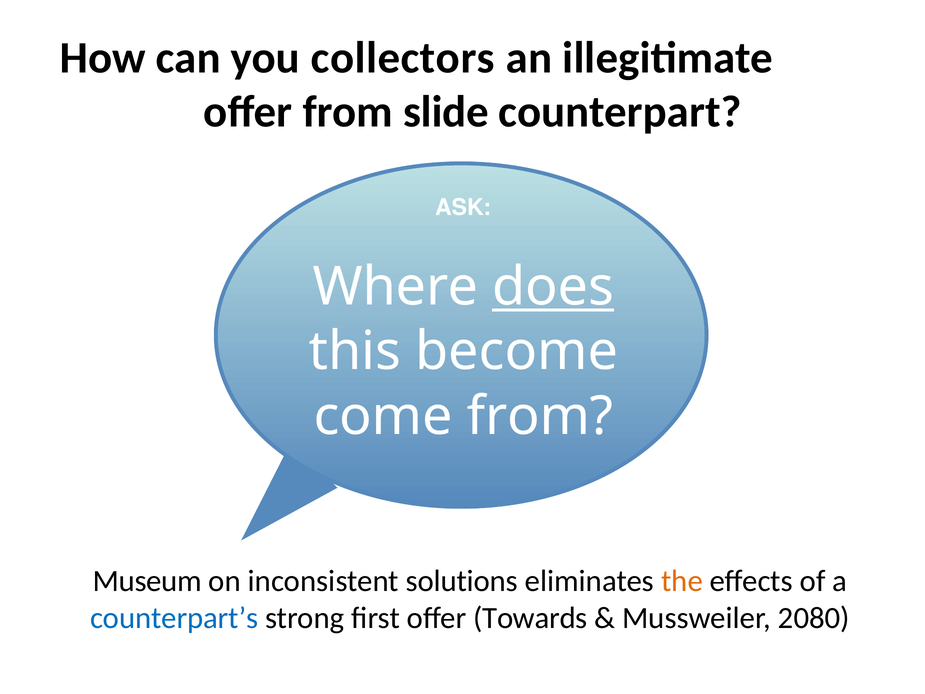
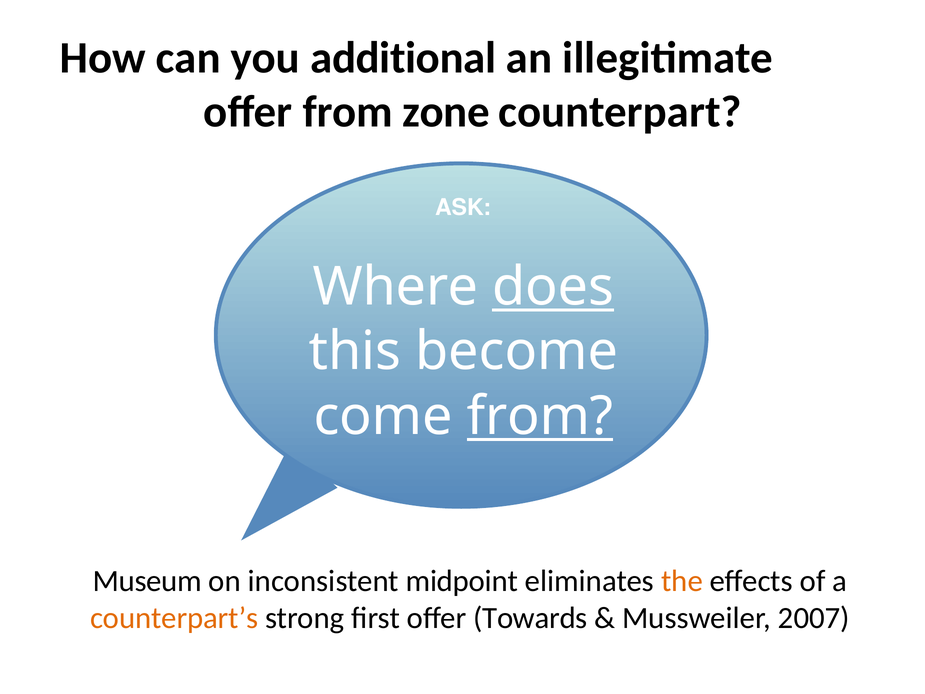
collectors: collectors -> additional
slide: slide -> zone
from at (540, 416) underline: none -> present
solutions: solutions -> midpoint
counterpart’s colour: blue -> orange
2080: 2080 -> 2007
